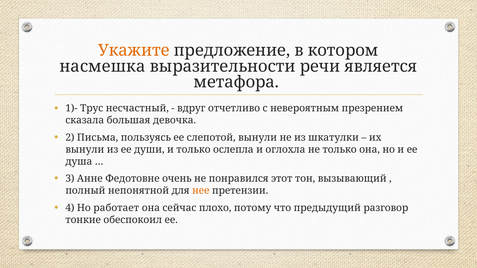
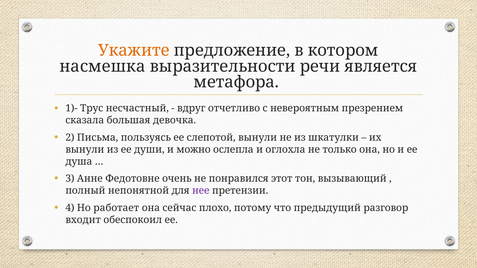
и только: только -> можно
нее colour: orange -> purple
тонкие: тонкие -> входит
